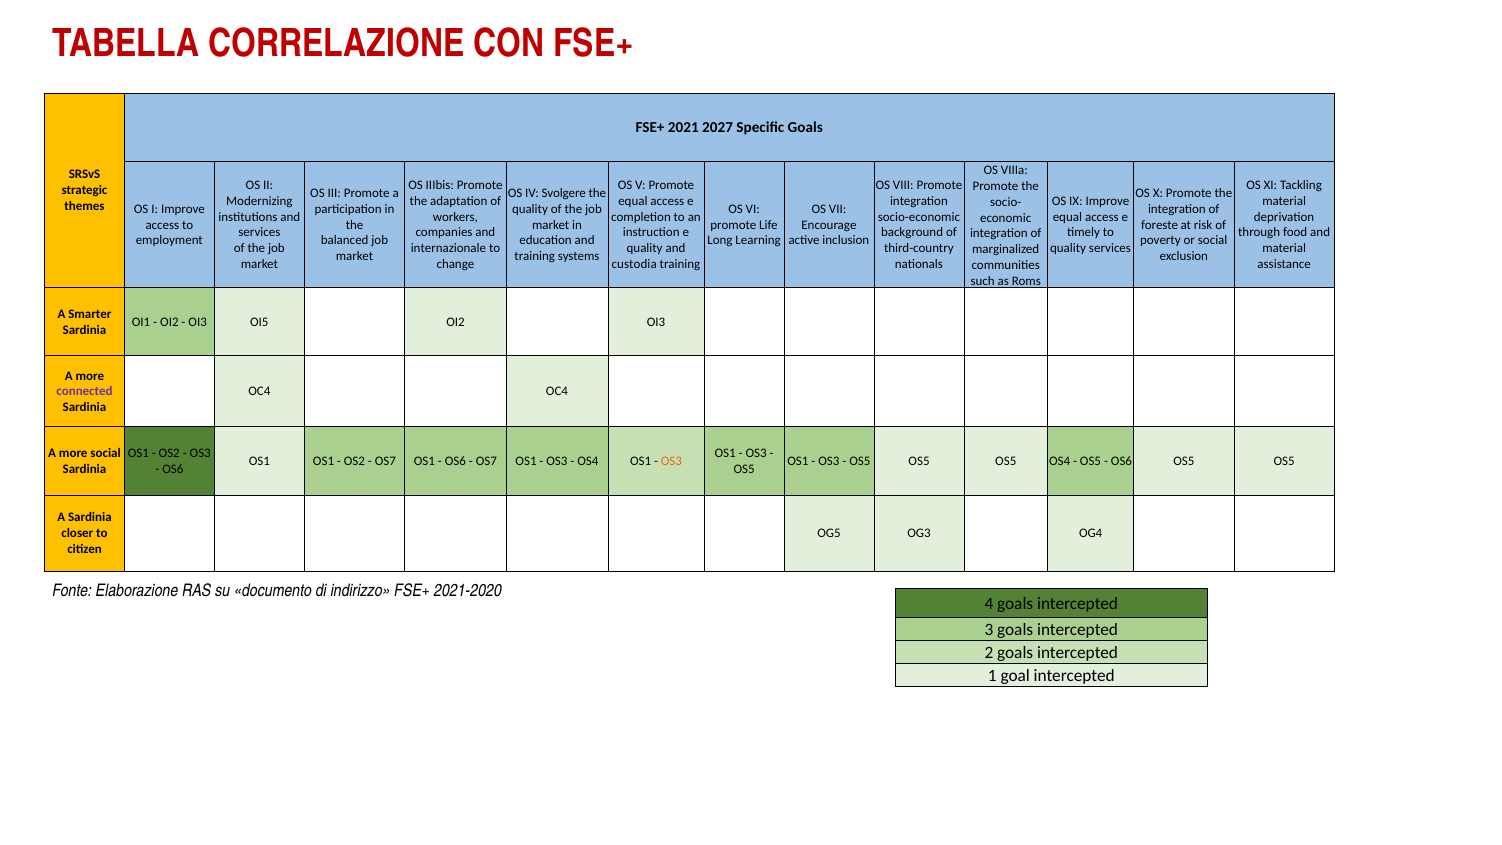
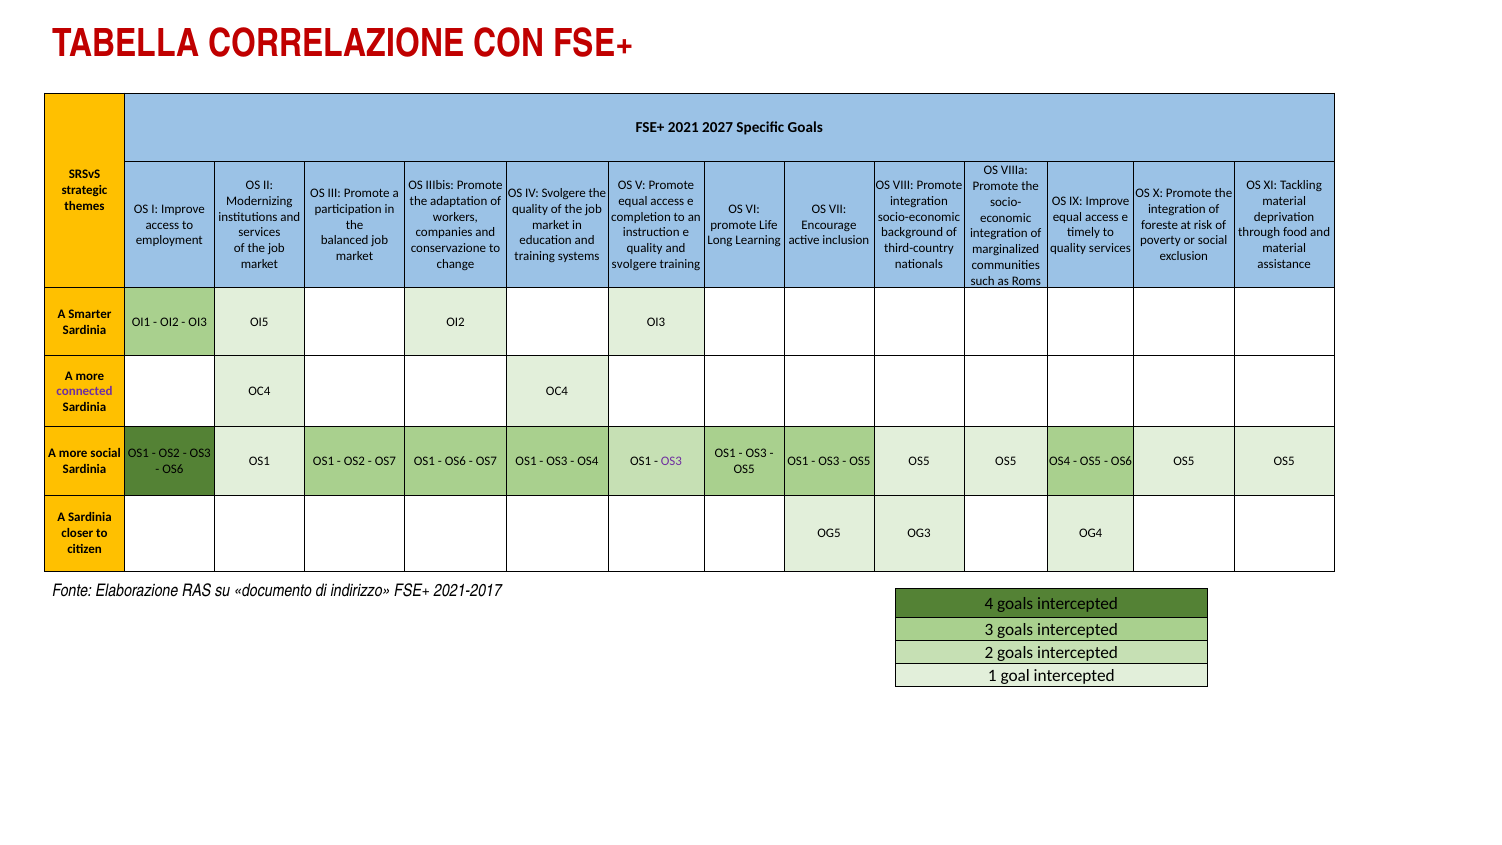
internazionale: internazionale -> conservazione
custodia at (634, 264): custodia -> svolgere
OS3 at (671, 461) colour: orange -> purple
2021-2020: 2021-2020 -> 2021-2017
